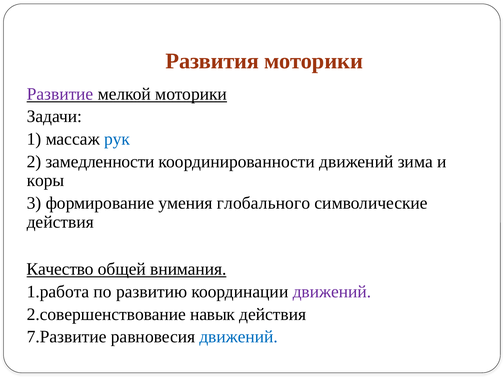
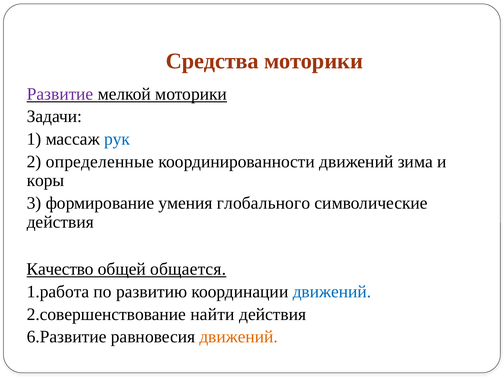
Развития: Развития -> Средства
замедленности: замедленности -> определенные
внимания: внимания -> общается
движений at (332, 292) colour: purple -> blue
навык: навык -> найти
7.Развитие: 7.Развитие -> 6.Развитие
движений at (239, 337) colour: blue -> orange
